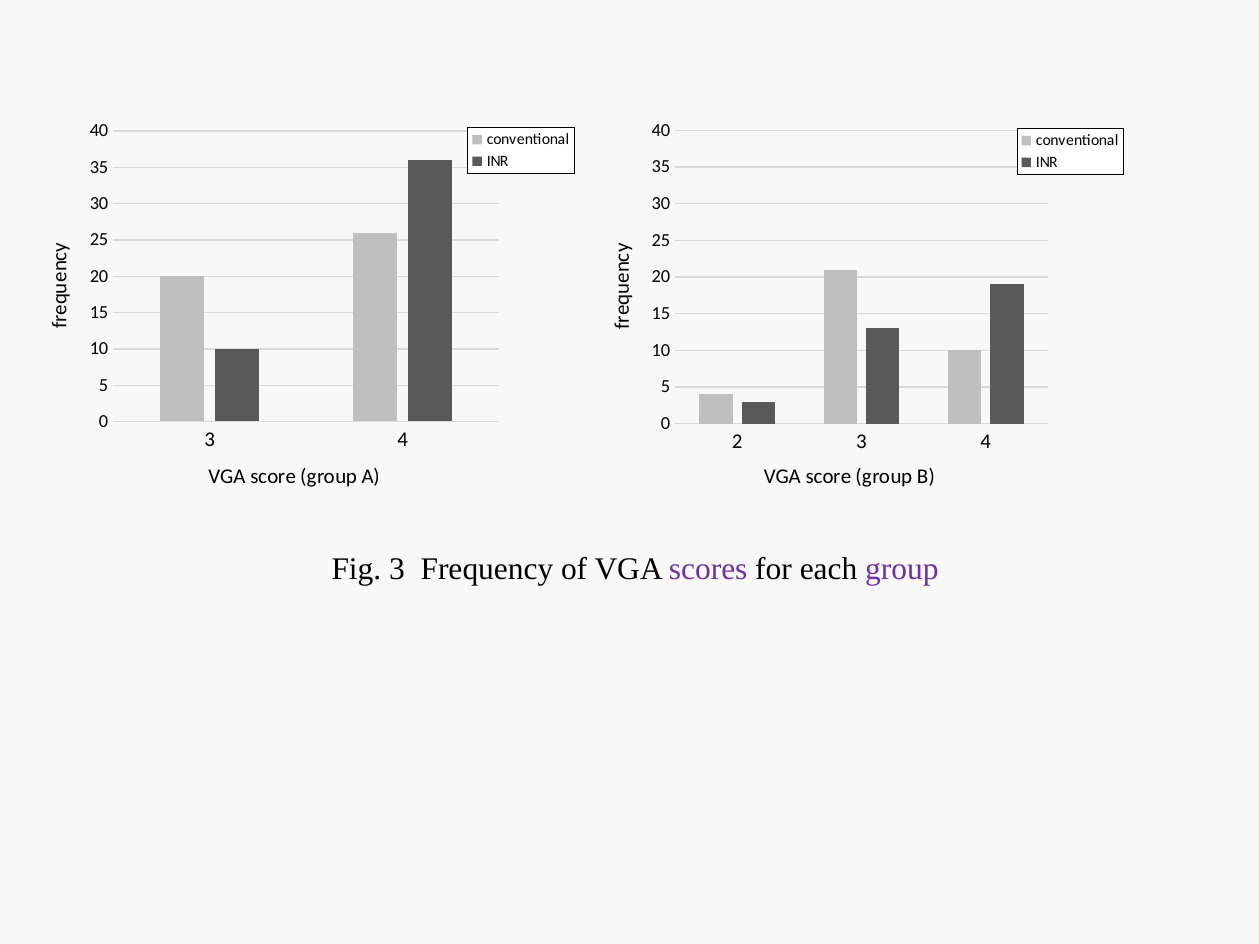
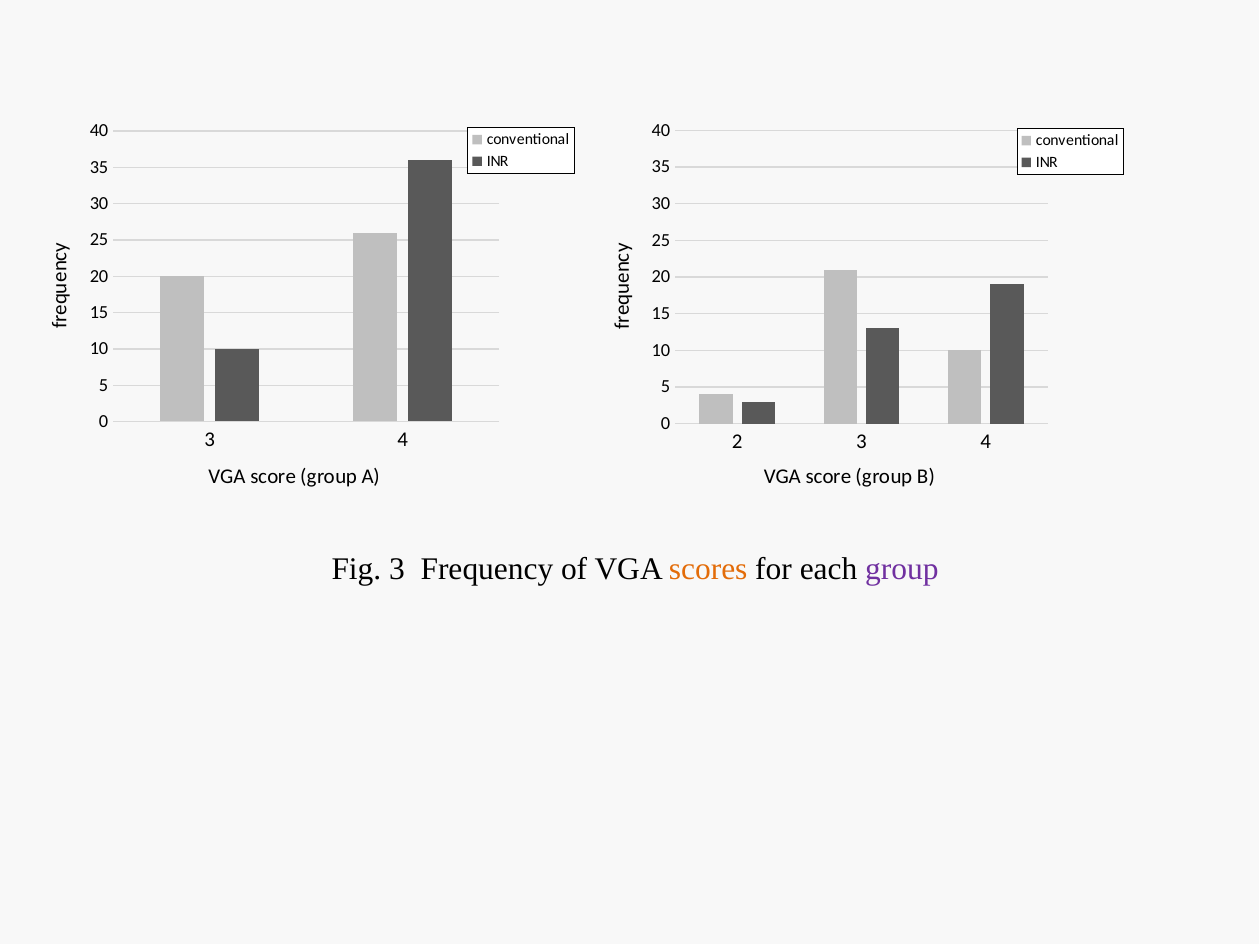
scores colour: purple -> orange
